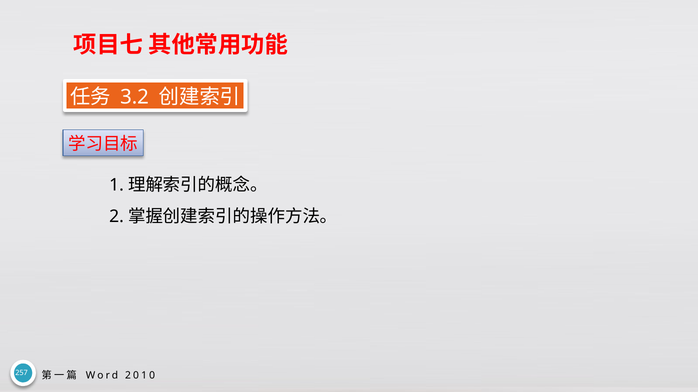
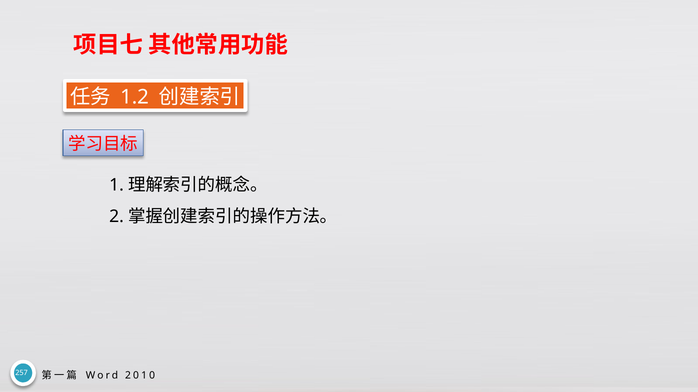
3.2: 3.2 -> 1.2
